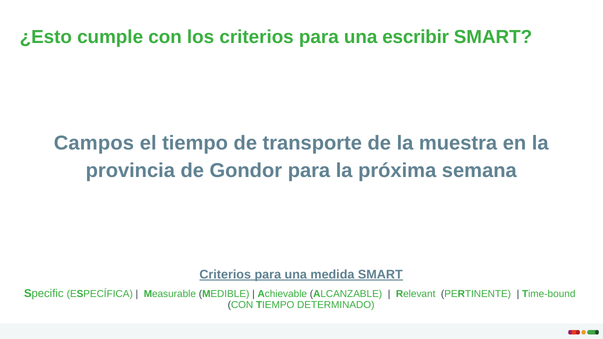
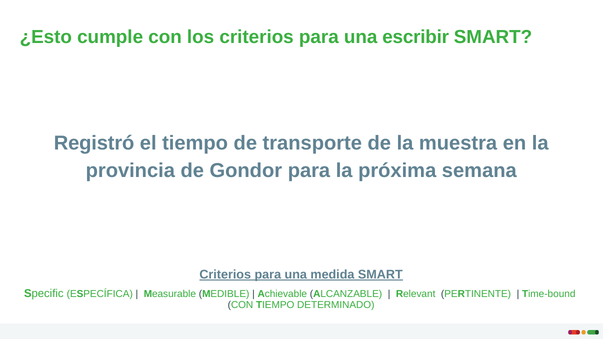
Campos: Campos -> Registró
